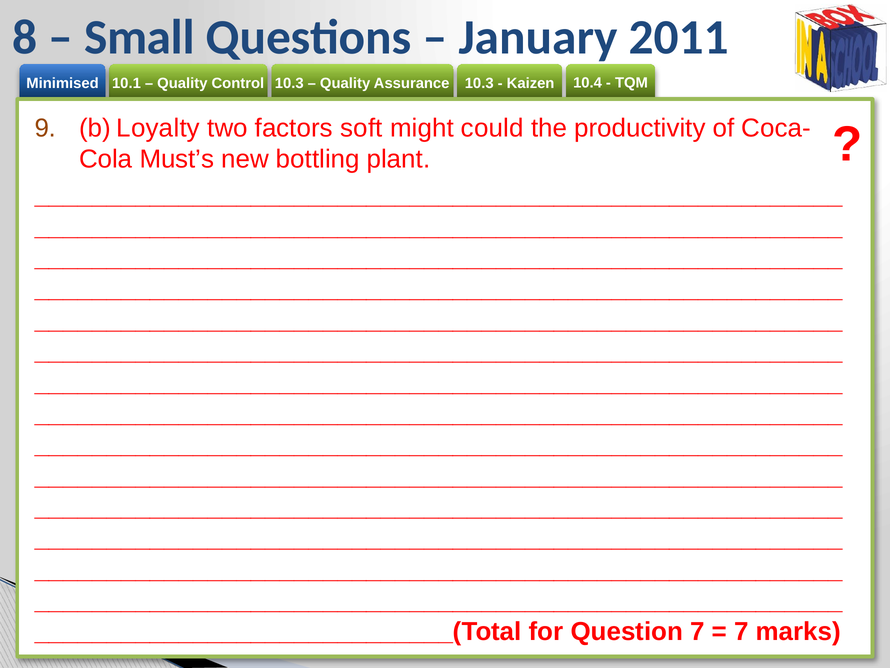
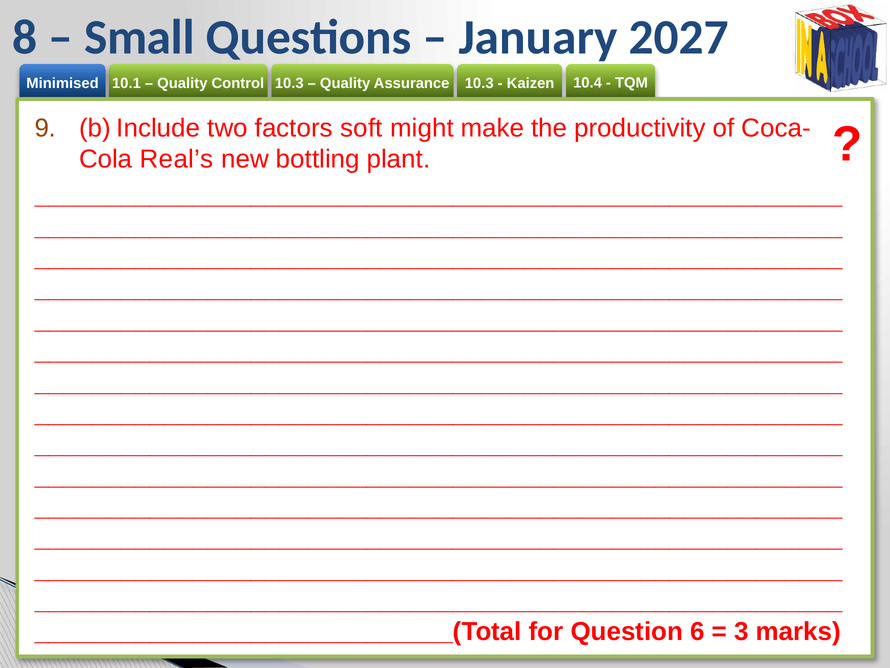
2011: 2011 -> 2027
Loyalty: Loyalty -> Include
could: could -> make
Must’s: Must’s -> Real’s
Question 7: 7 -> 6
7 at (741, 631): 7 -> 3
